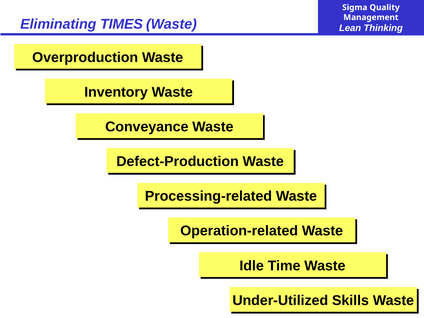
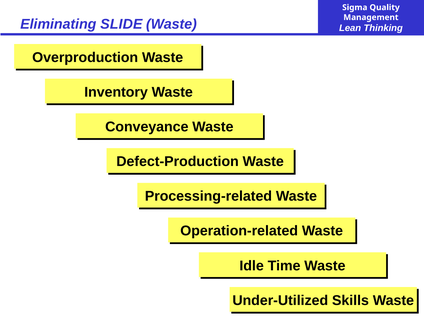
TIMES: TIMES -> SLIDE
